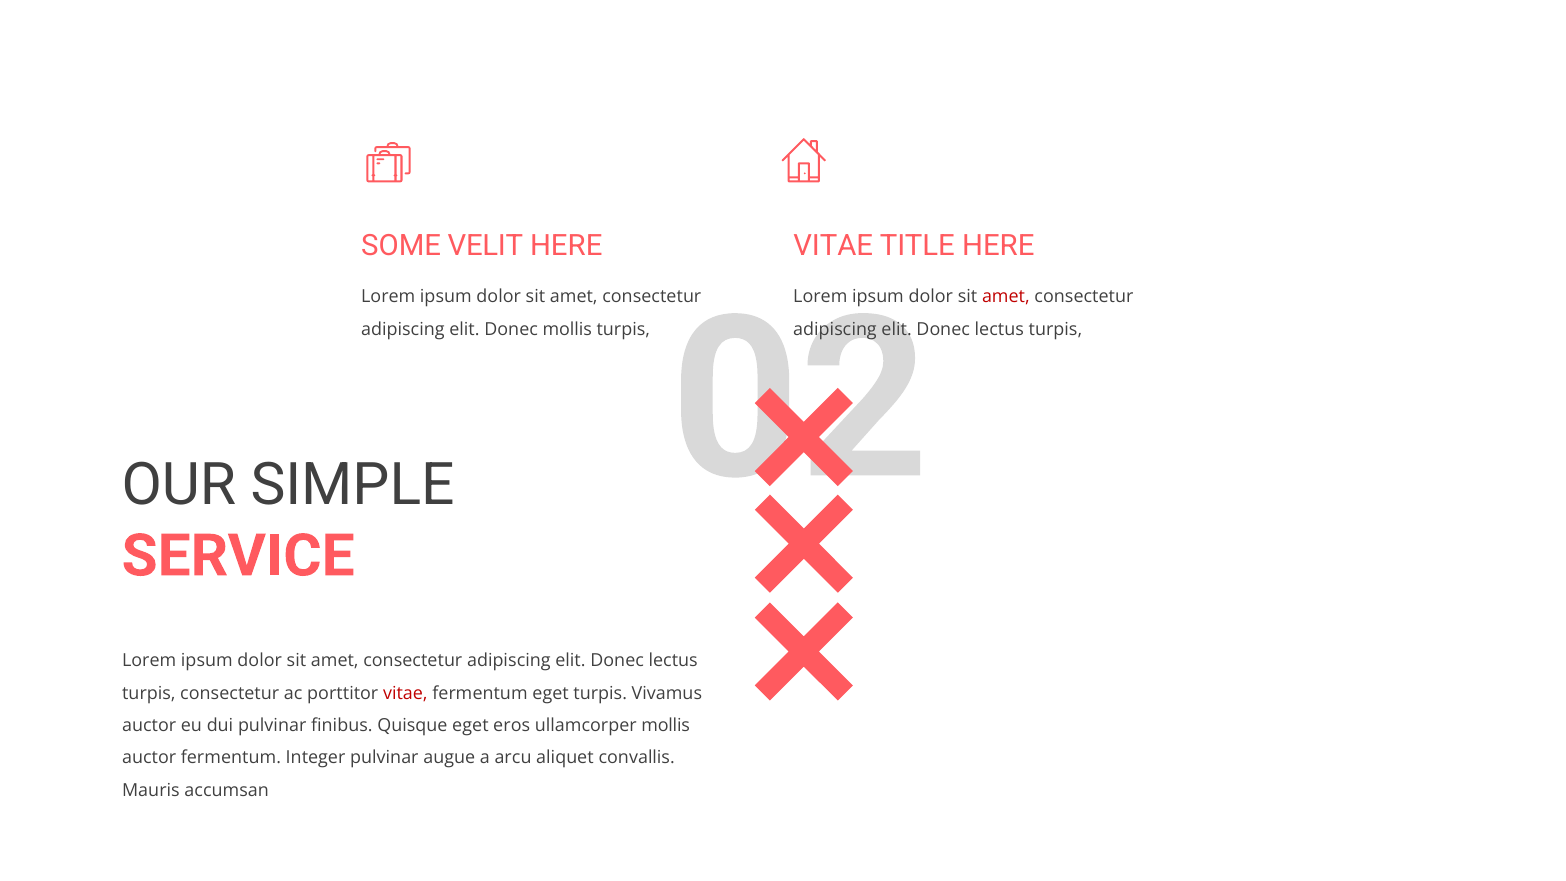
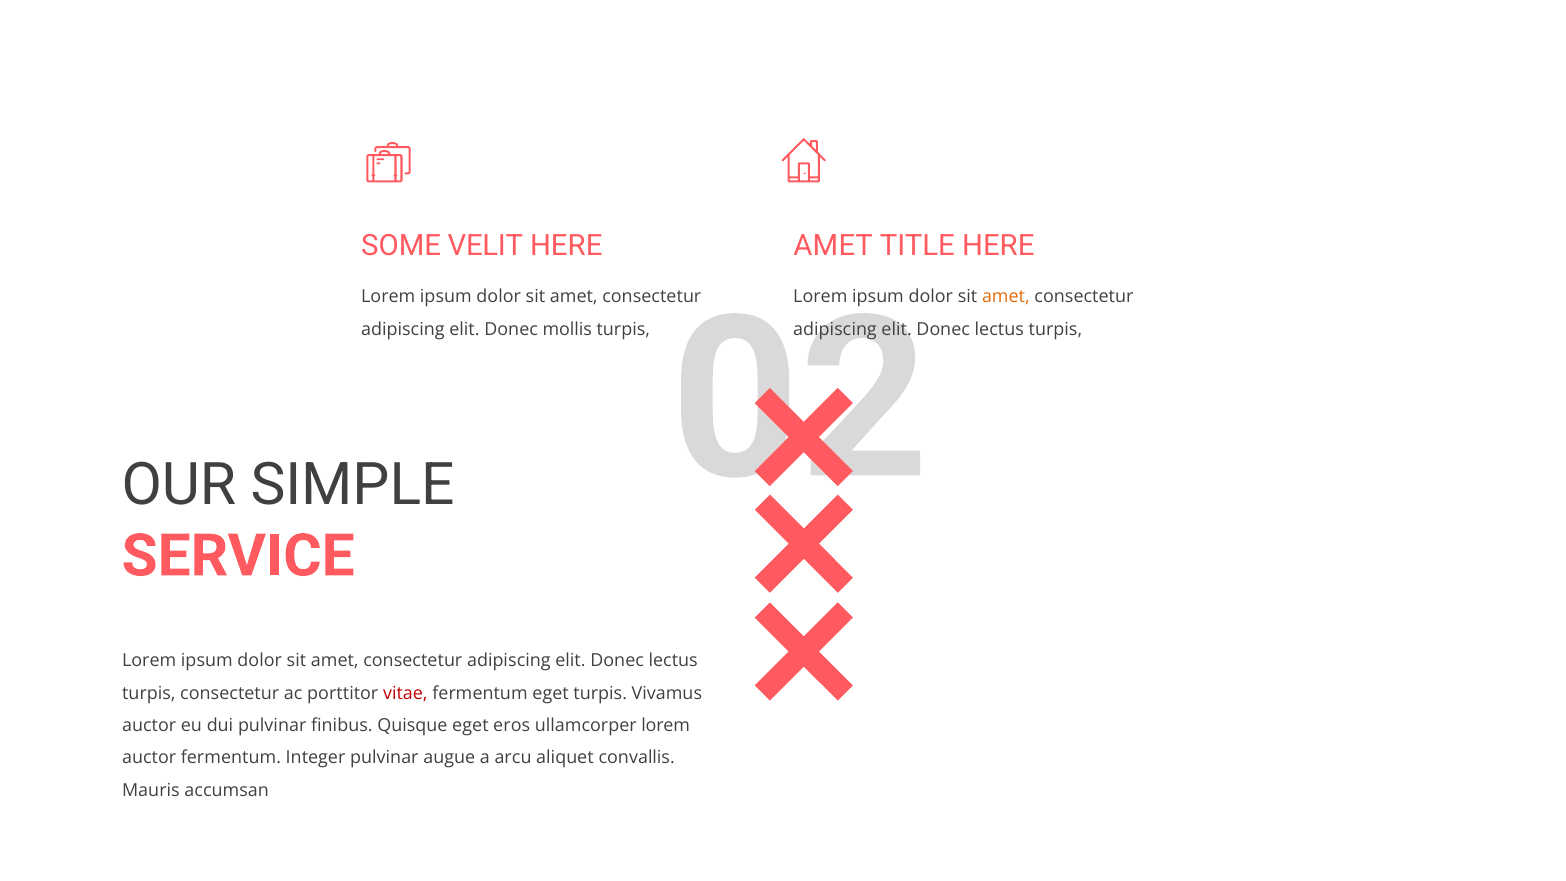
VITAE at (833, 246): VITAE -> AMET
amet at (1006, 297) colour: red -> orange
ullamcorper mollis: mollis -> lorem
